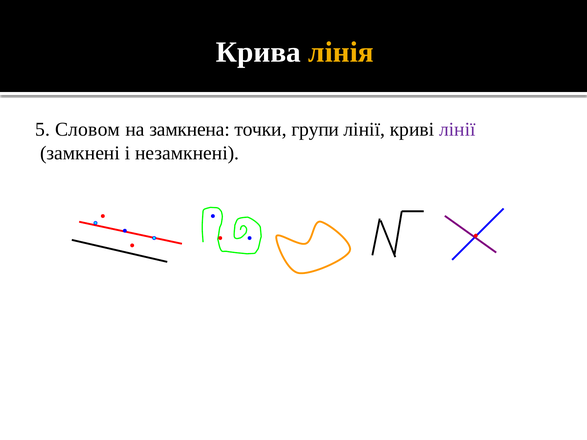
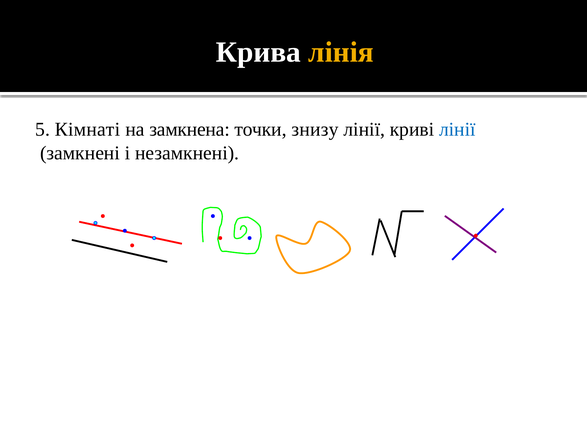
Словом: Словом -> Кімнаті
групи: групи -> знизу
лінії at (457, 130) colour: purple -> blue
